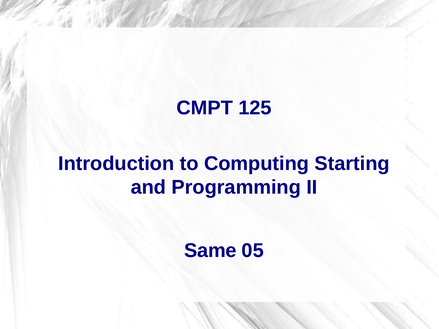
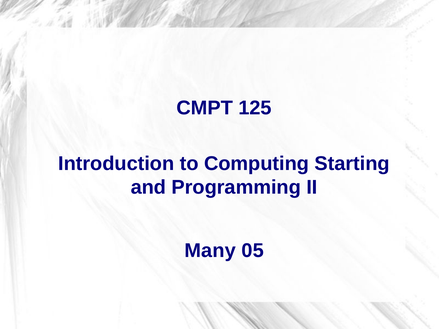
Same: Same -> Many
